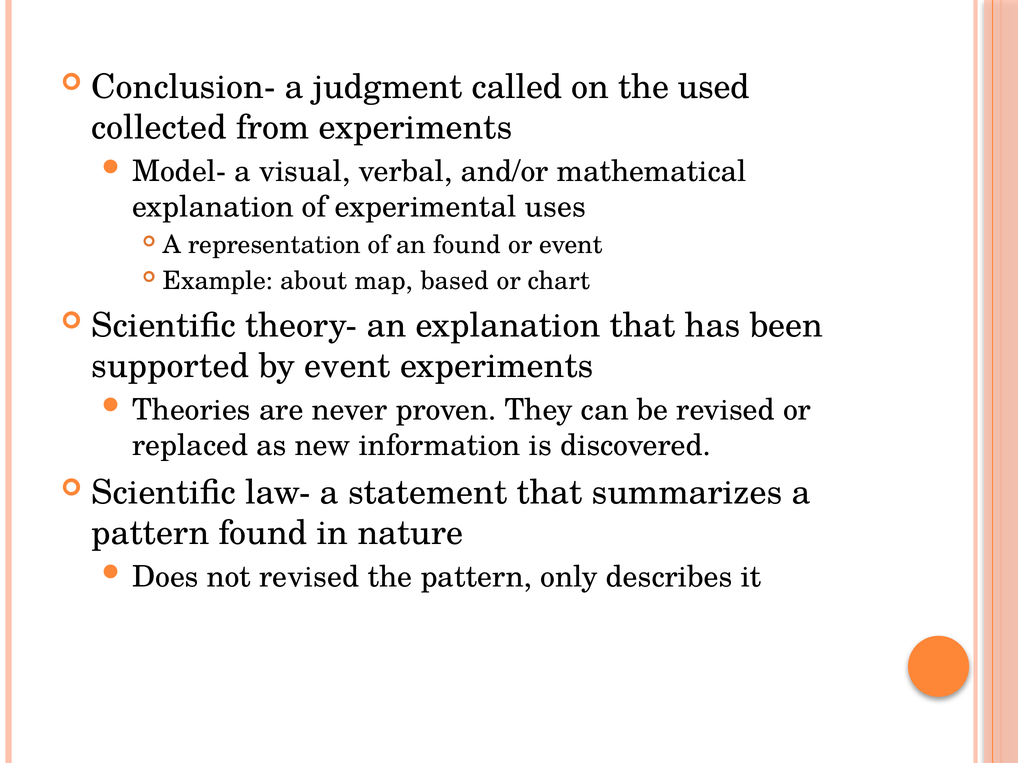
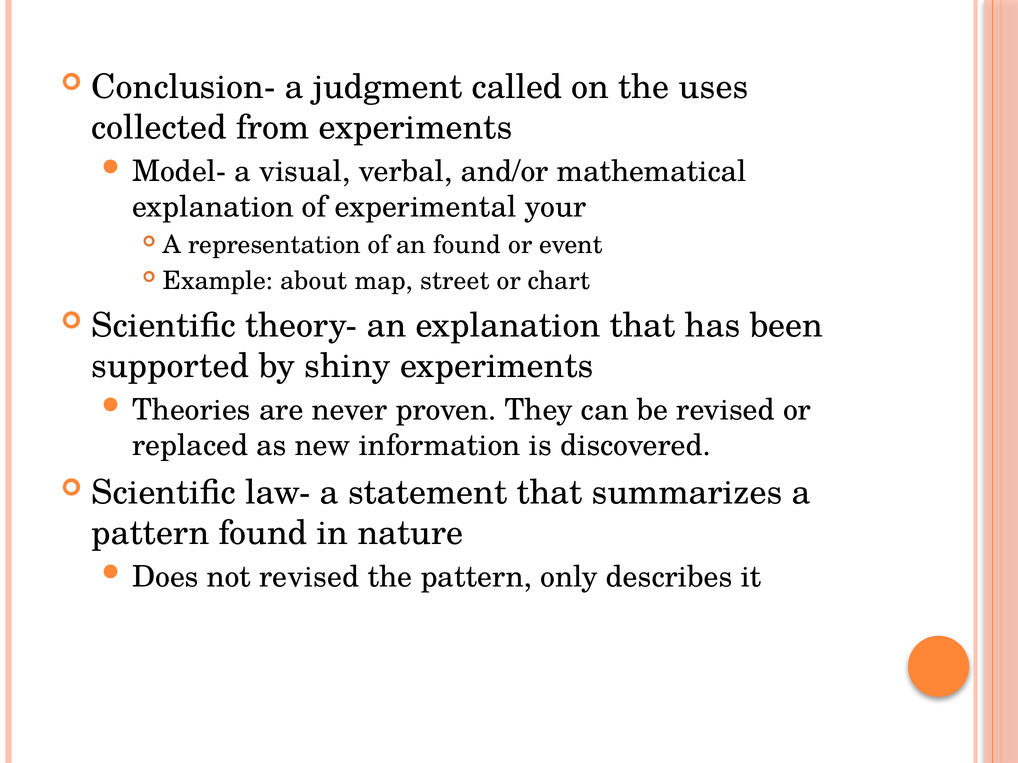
used: used -> uses
uses: uses -> your
based: based -> street
by event: event -> shiny
